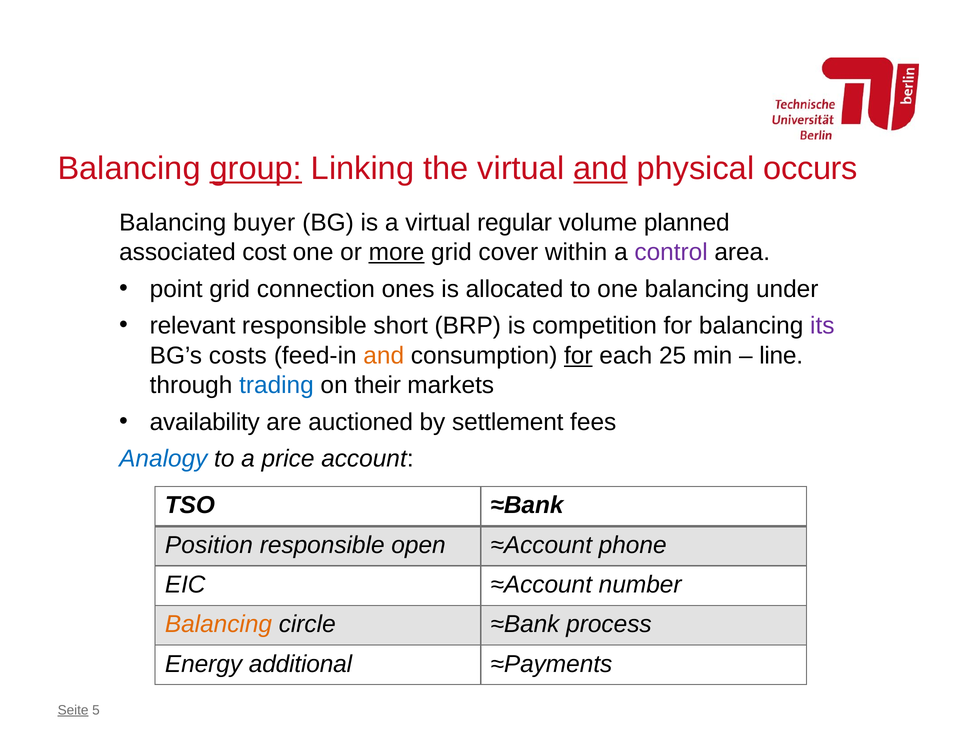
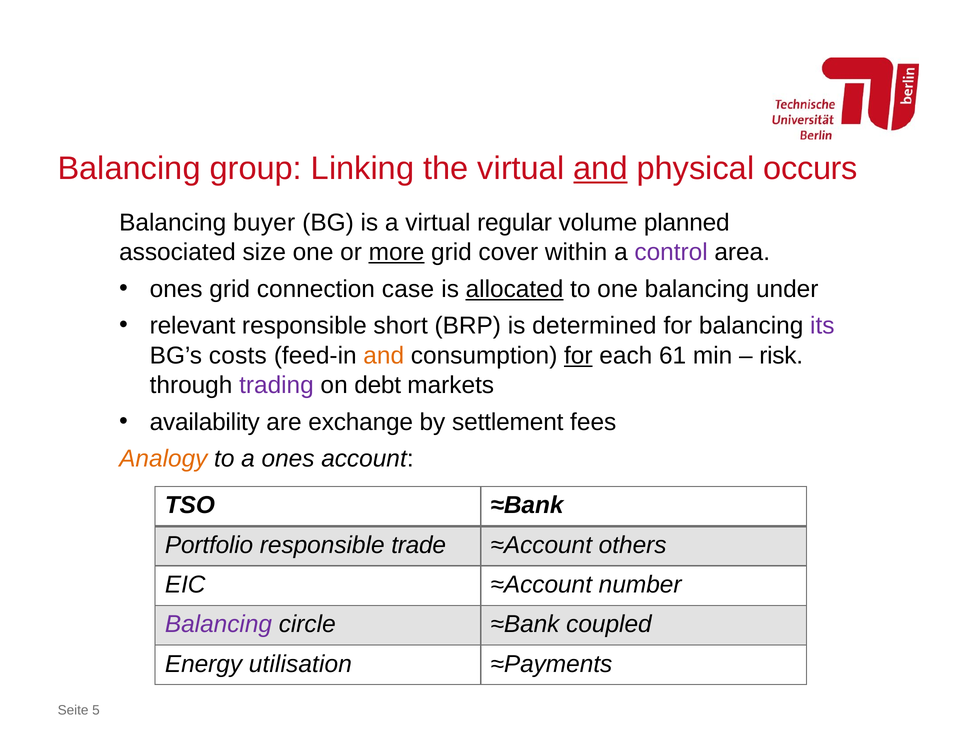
group underline: present -> none
cost: cost -> size
point at (176, 289): point -> ones
ones: ones -> case
allocated underline: none -> present
competition: competition -> determined
25: 25 -> 61
line: line -> risk
trading colour: blue -> purple
their: their -> debt
auctioned: auctioned -> exchange
Analogy colour: blue -> orange
a price: price -> ones
Position: Position -> Portfolio
open: open -> trade
phone: phone -> others
Balancing at (218, 624) colour: orange -> purple
process: process -> coupled
additional: additional -> utilisation
Seite underline: present -> none
